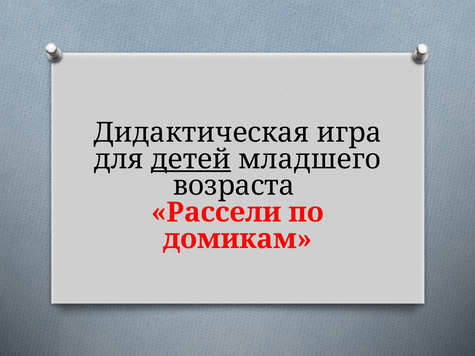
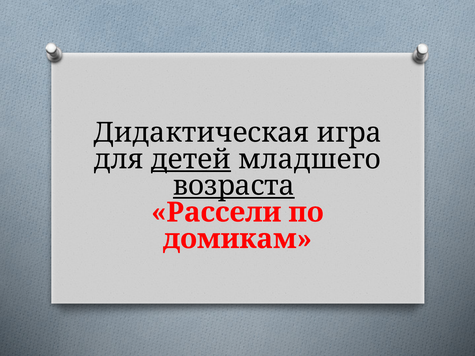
возраста underline: none -> present
